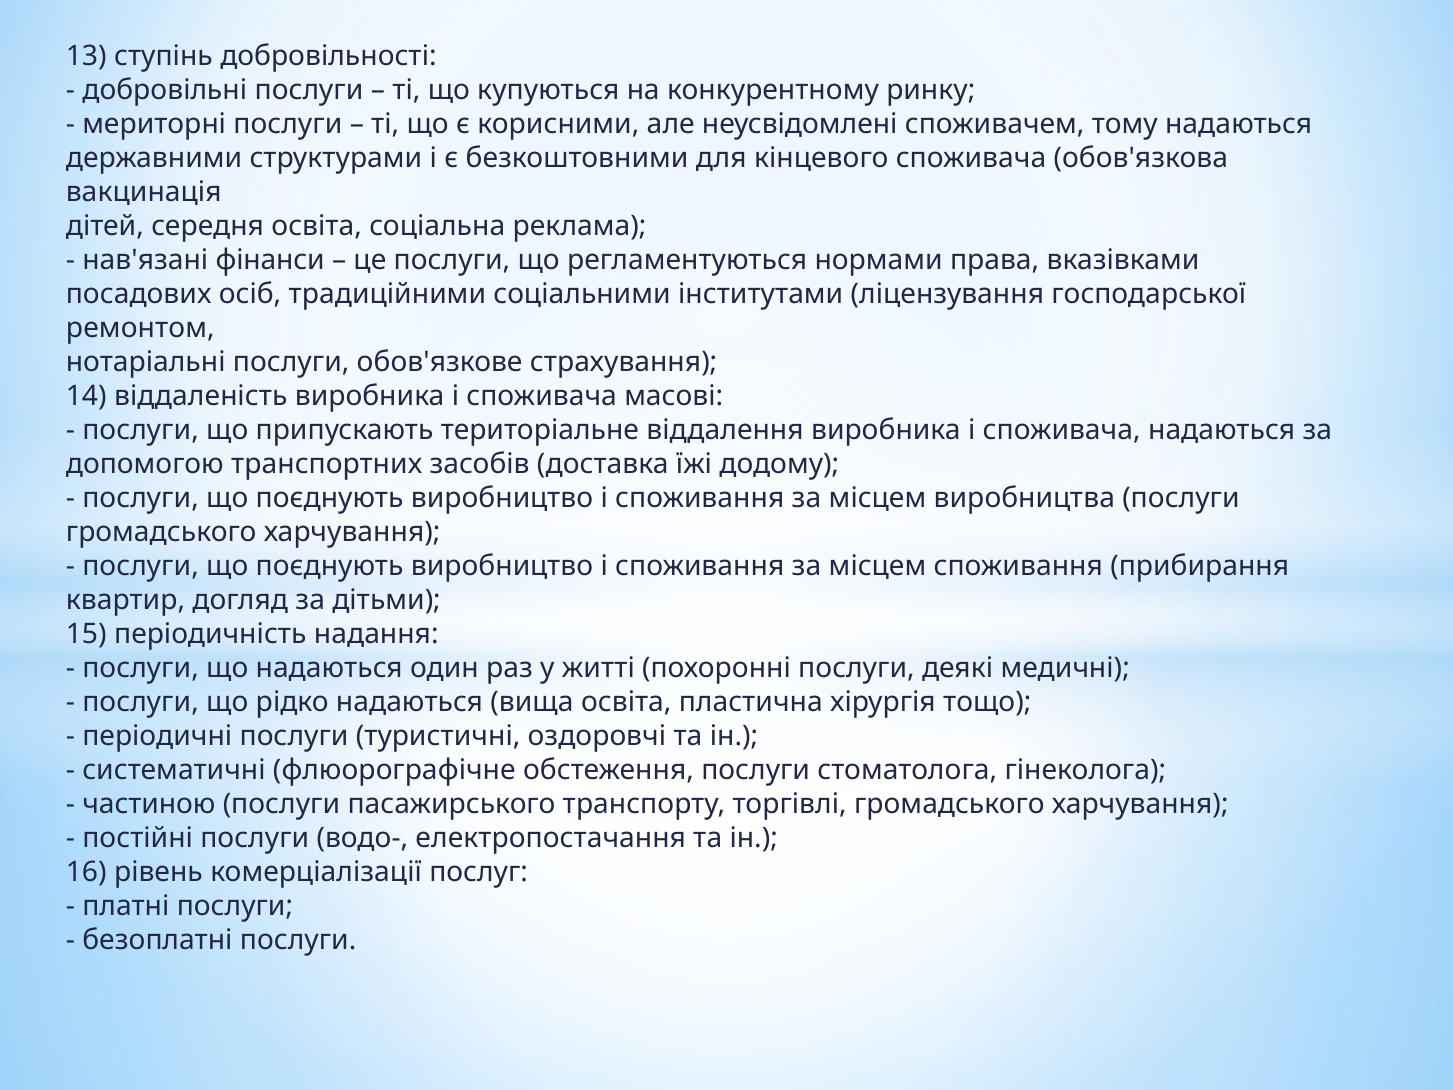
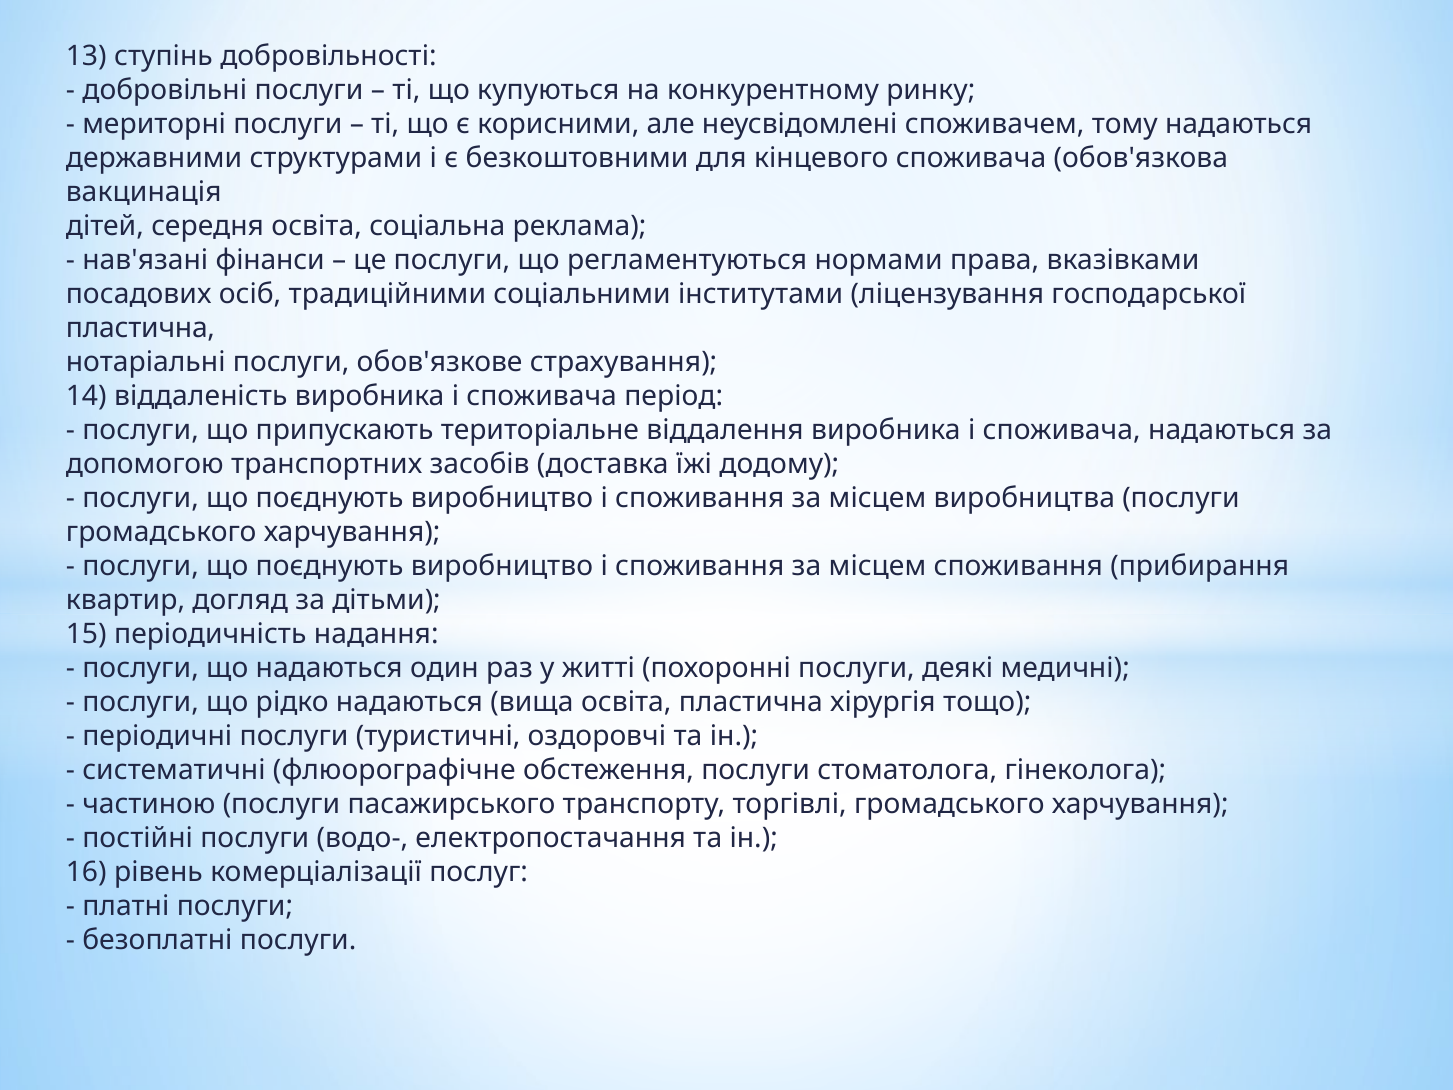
ремонтом at (140, 328): ремонтом -> пластична
масові: масові -> період
